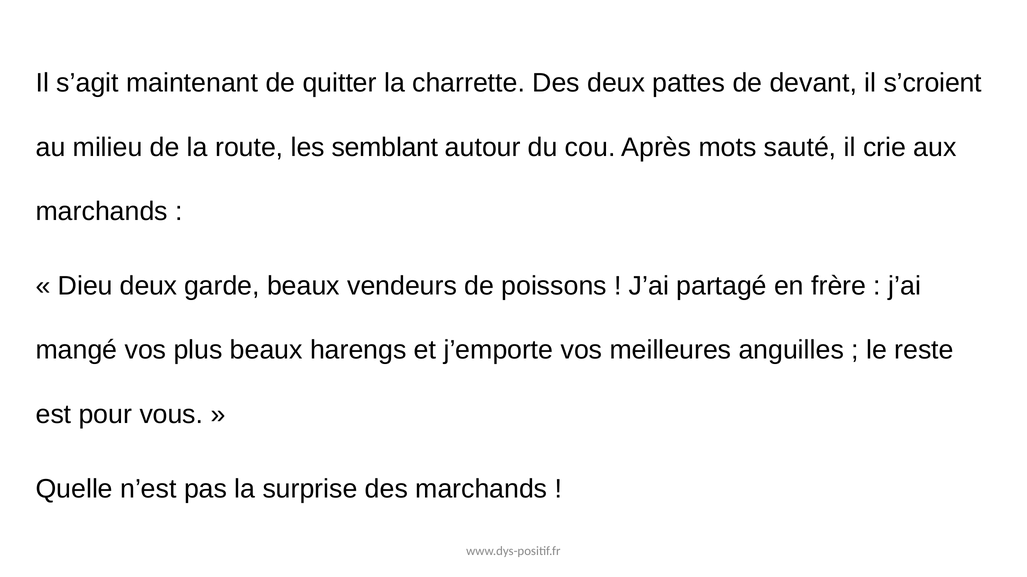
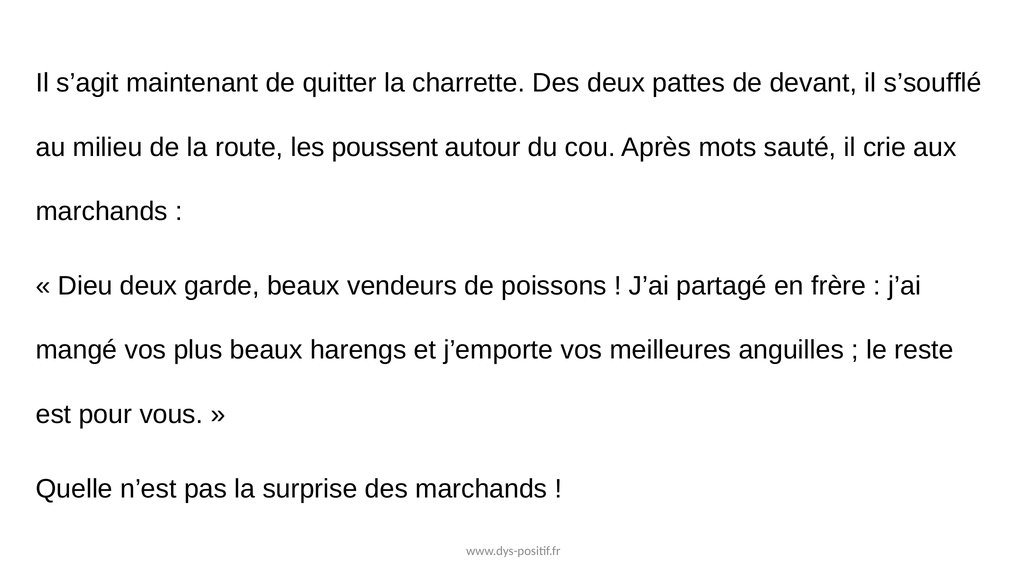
s’croient: s’croient -> s’soufflé
semblant: semblant -> poussent
